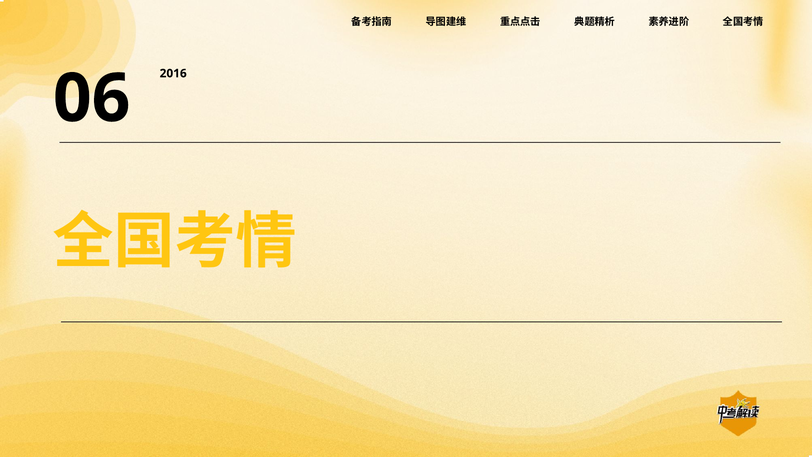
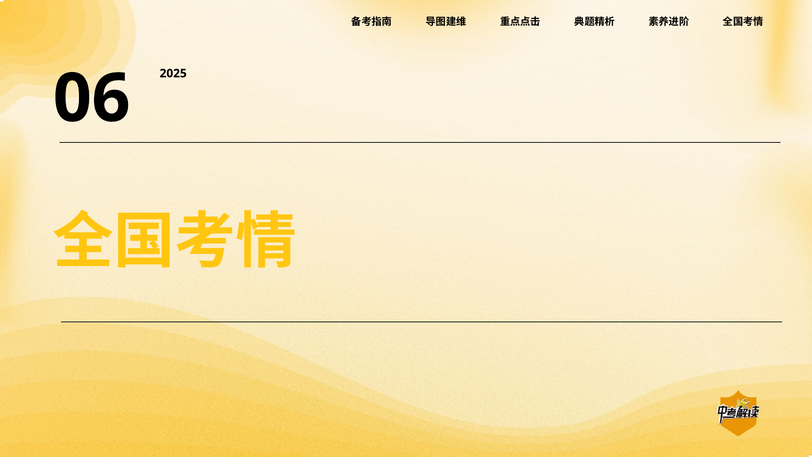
2016: 2016 -> 2025
